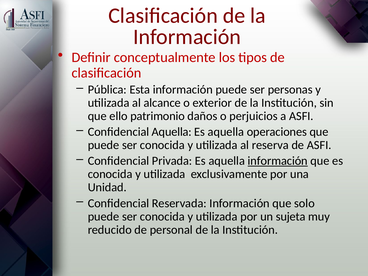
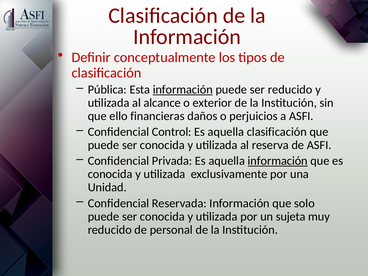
información at (183, 90) underline: none -> present
ser personas: personas -> reducido
patrimonio: patrimonio -> financieras
Confidencial Aquella: Aquella -> Control
aquella operaciones: operaciones -> clasificación
